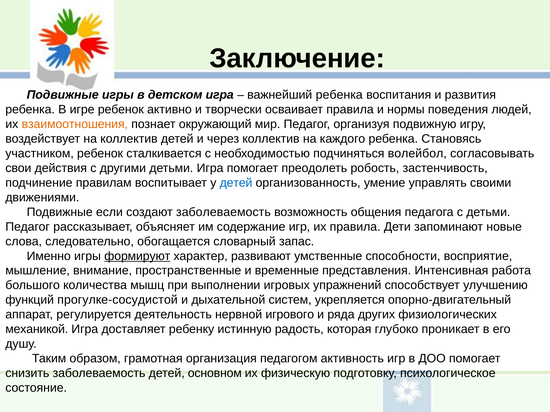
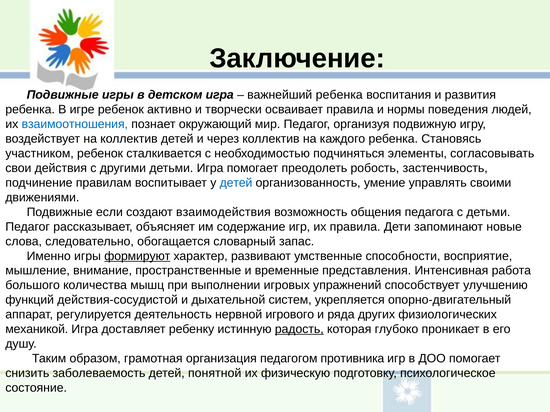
взаимоотношения colour: orange -> blue
волейбол: волейбол -> элементы
создают заболеваемость: заболеваемость -> взаимодействия
прогулке-сосудистой: прогулке-сосудистой -> действия-сосудистой
радость underline: none -> present
активность: активность -> противника
основном: основном -> понятной
